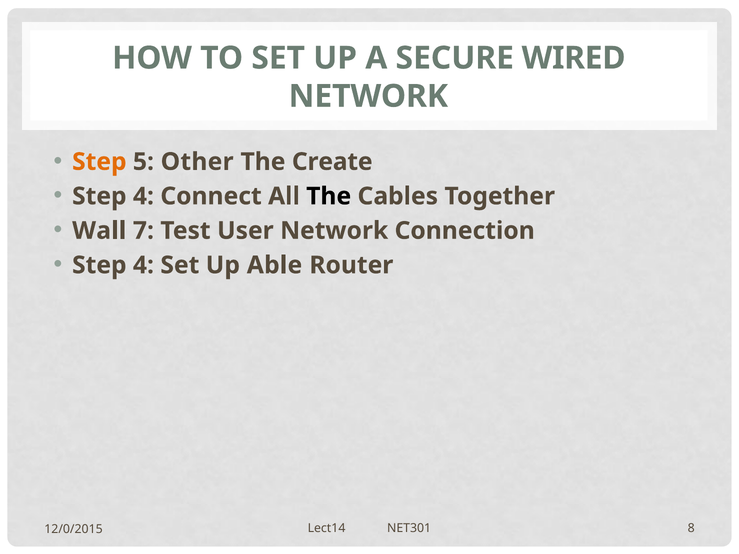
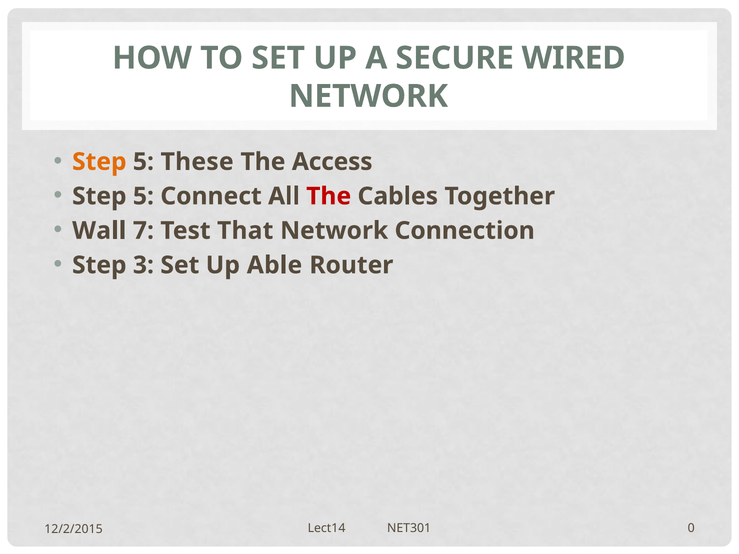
Other: Other -> These
Create: Create -> Access
4 at (143, 196): 4 -> 5
The at (329, 196) colour: black -> red
User: User -> That
4 at (143, 265): 4 -> 3
8: 8 -> 0
12/0/2015: 12/0/2015 -> 12/2/2015
